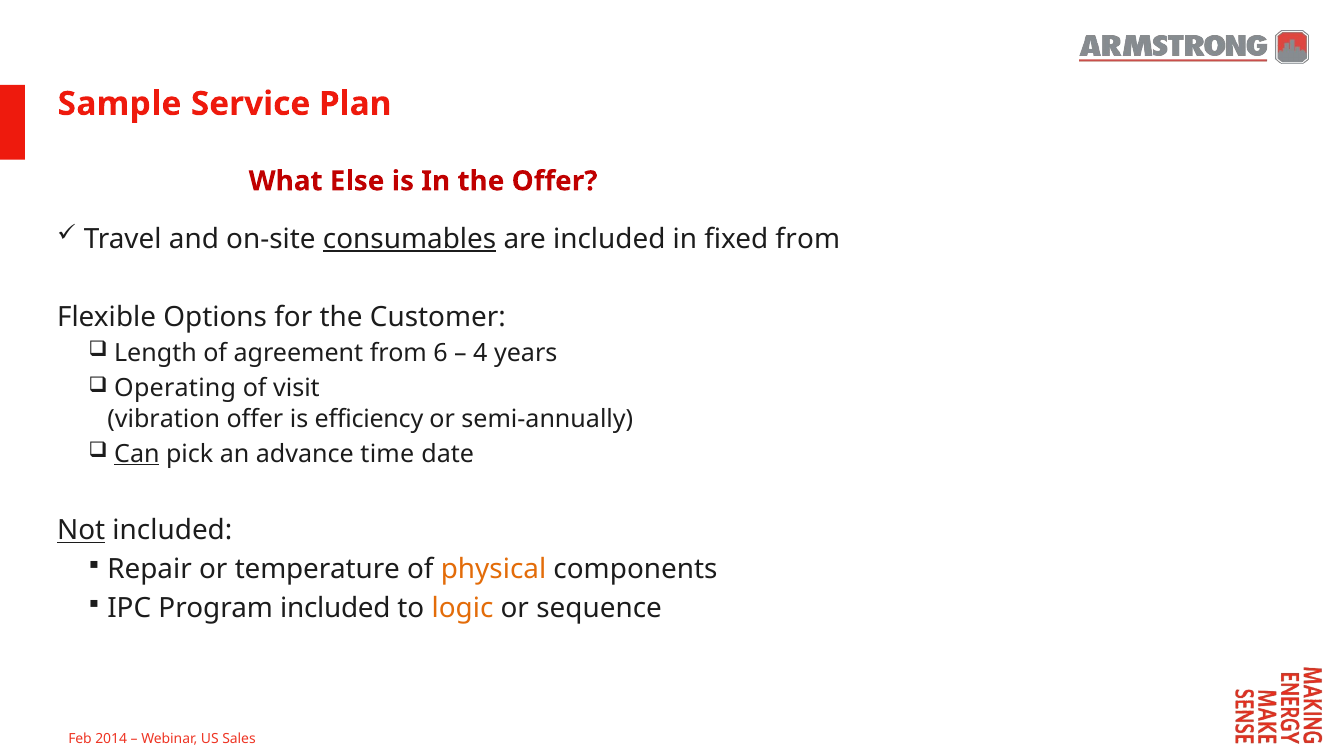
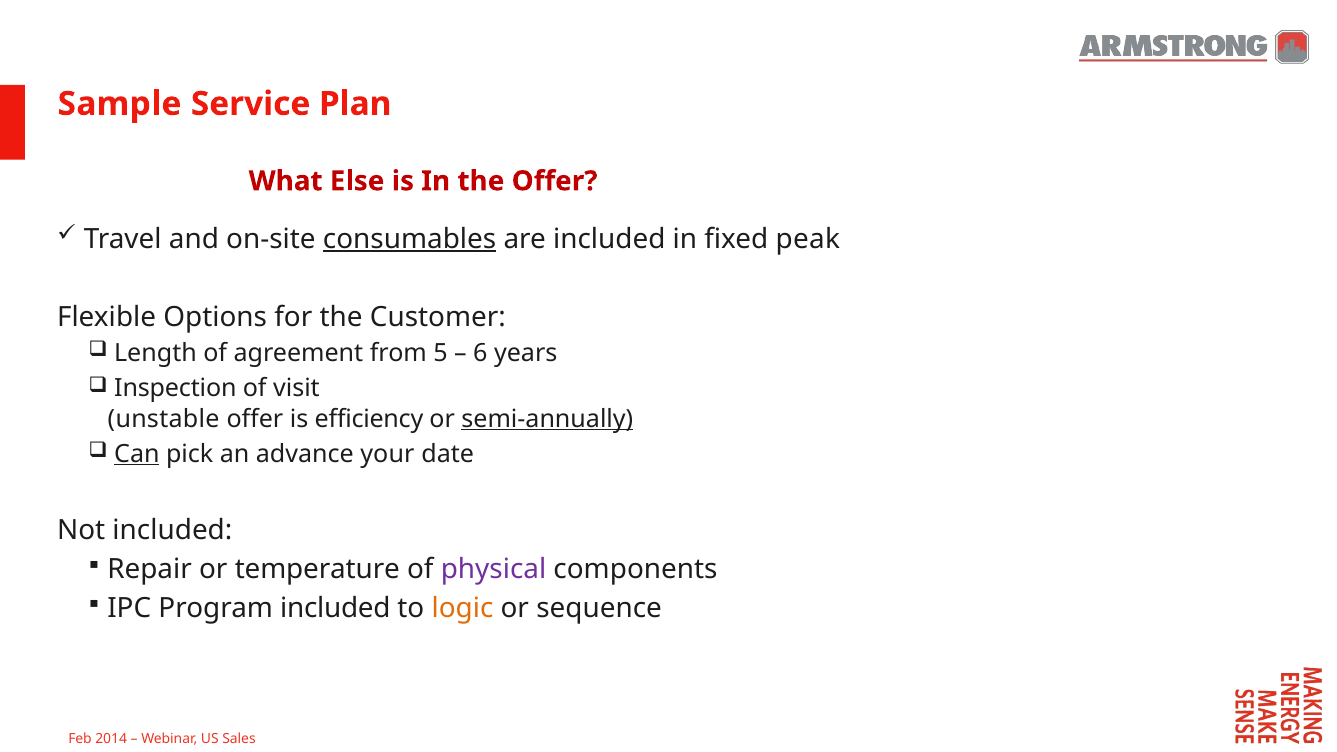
fixed from: from -> peak
6: 6 -> 5
4: 4 -> 6
Operating: Operating -> Inspection
vibration: vibration -> unstable
semi-annually underline: none -> present
time: time -> your
Not underline: present -> none
physical colour: orange -> purple
